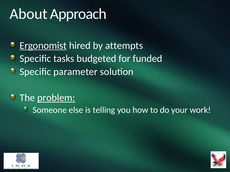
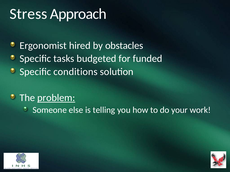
About: About -> Stress
Ergonomist underline: present -> none
attempts: attempts -> obstacles
parameter: parameter -> conditions
